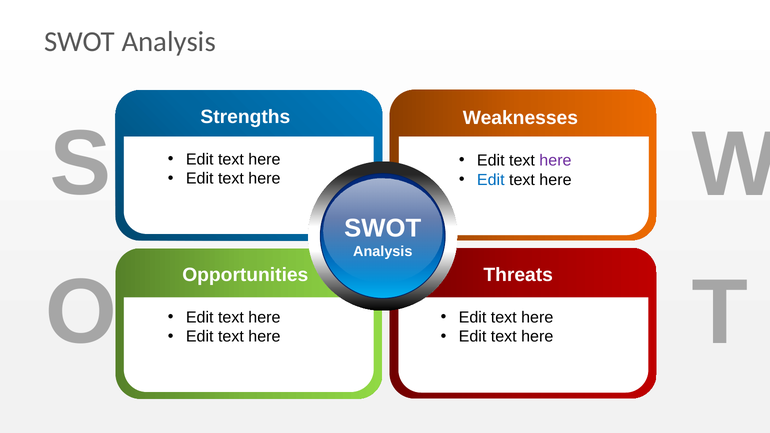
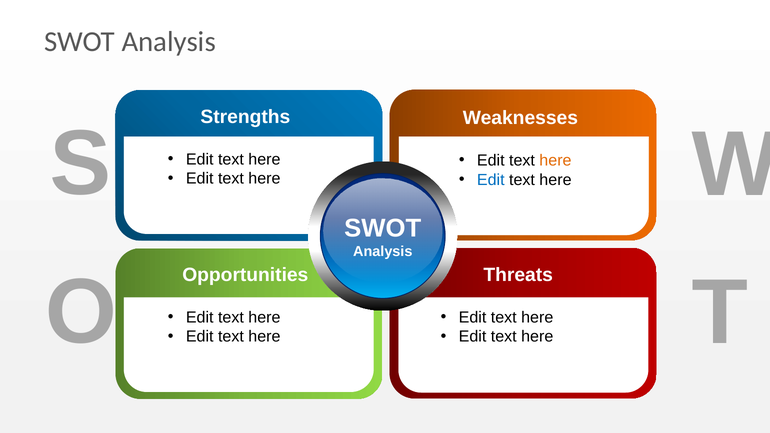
here at (555, 161) colour: purple -> orange
